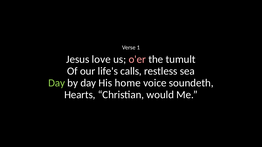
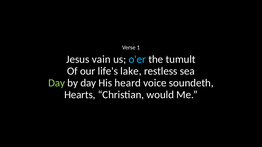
love: love -> vain
o'er colour: pink -> light blue
calls: calls -> lake
home: home -> heard
